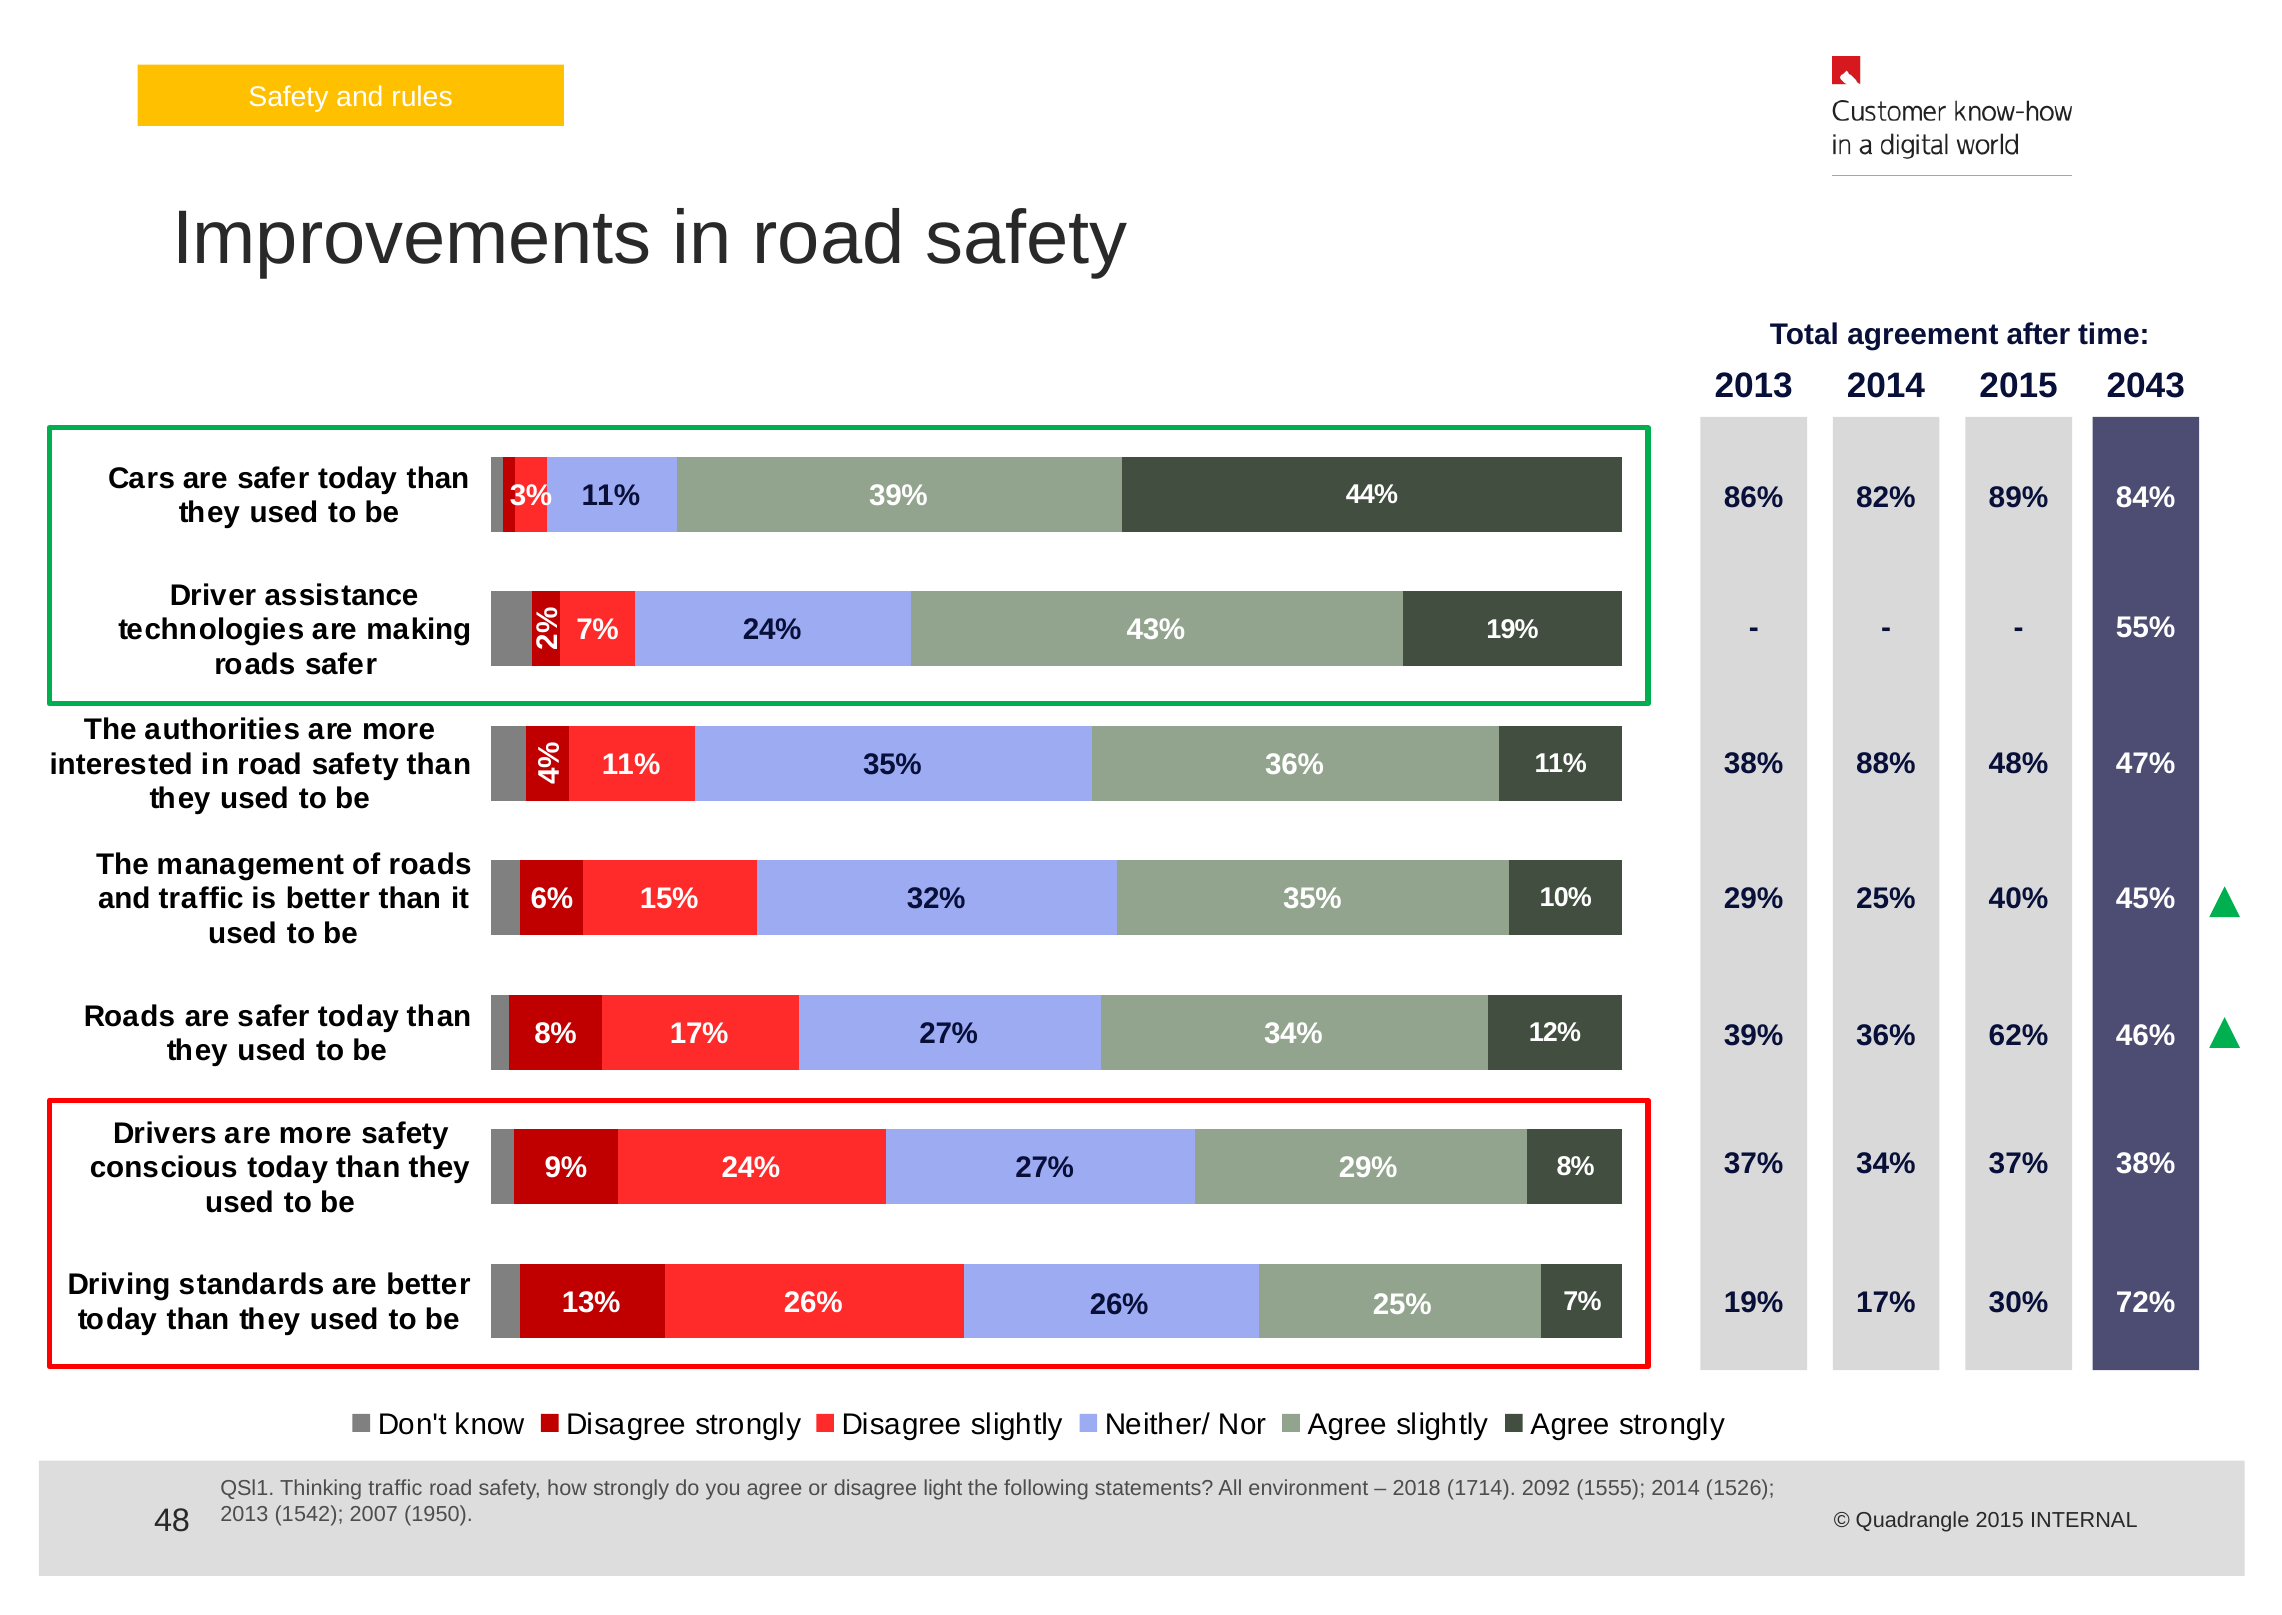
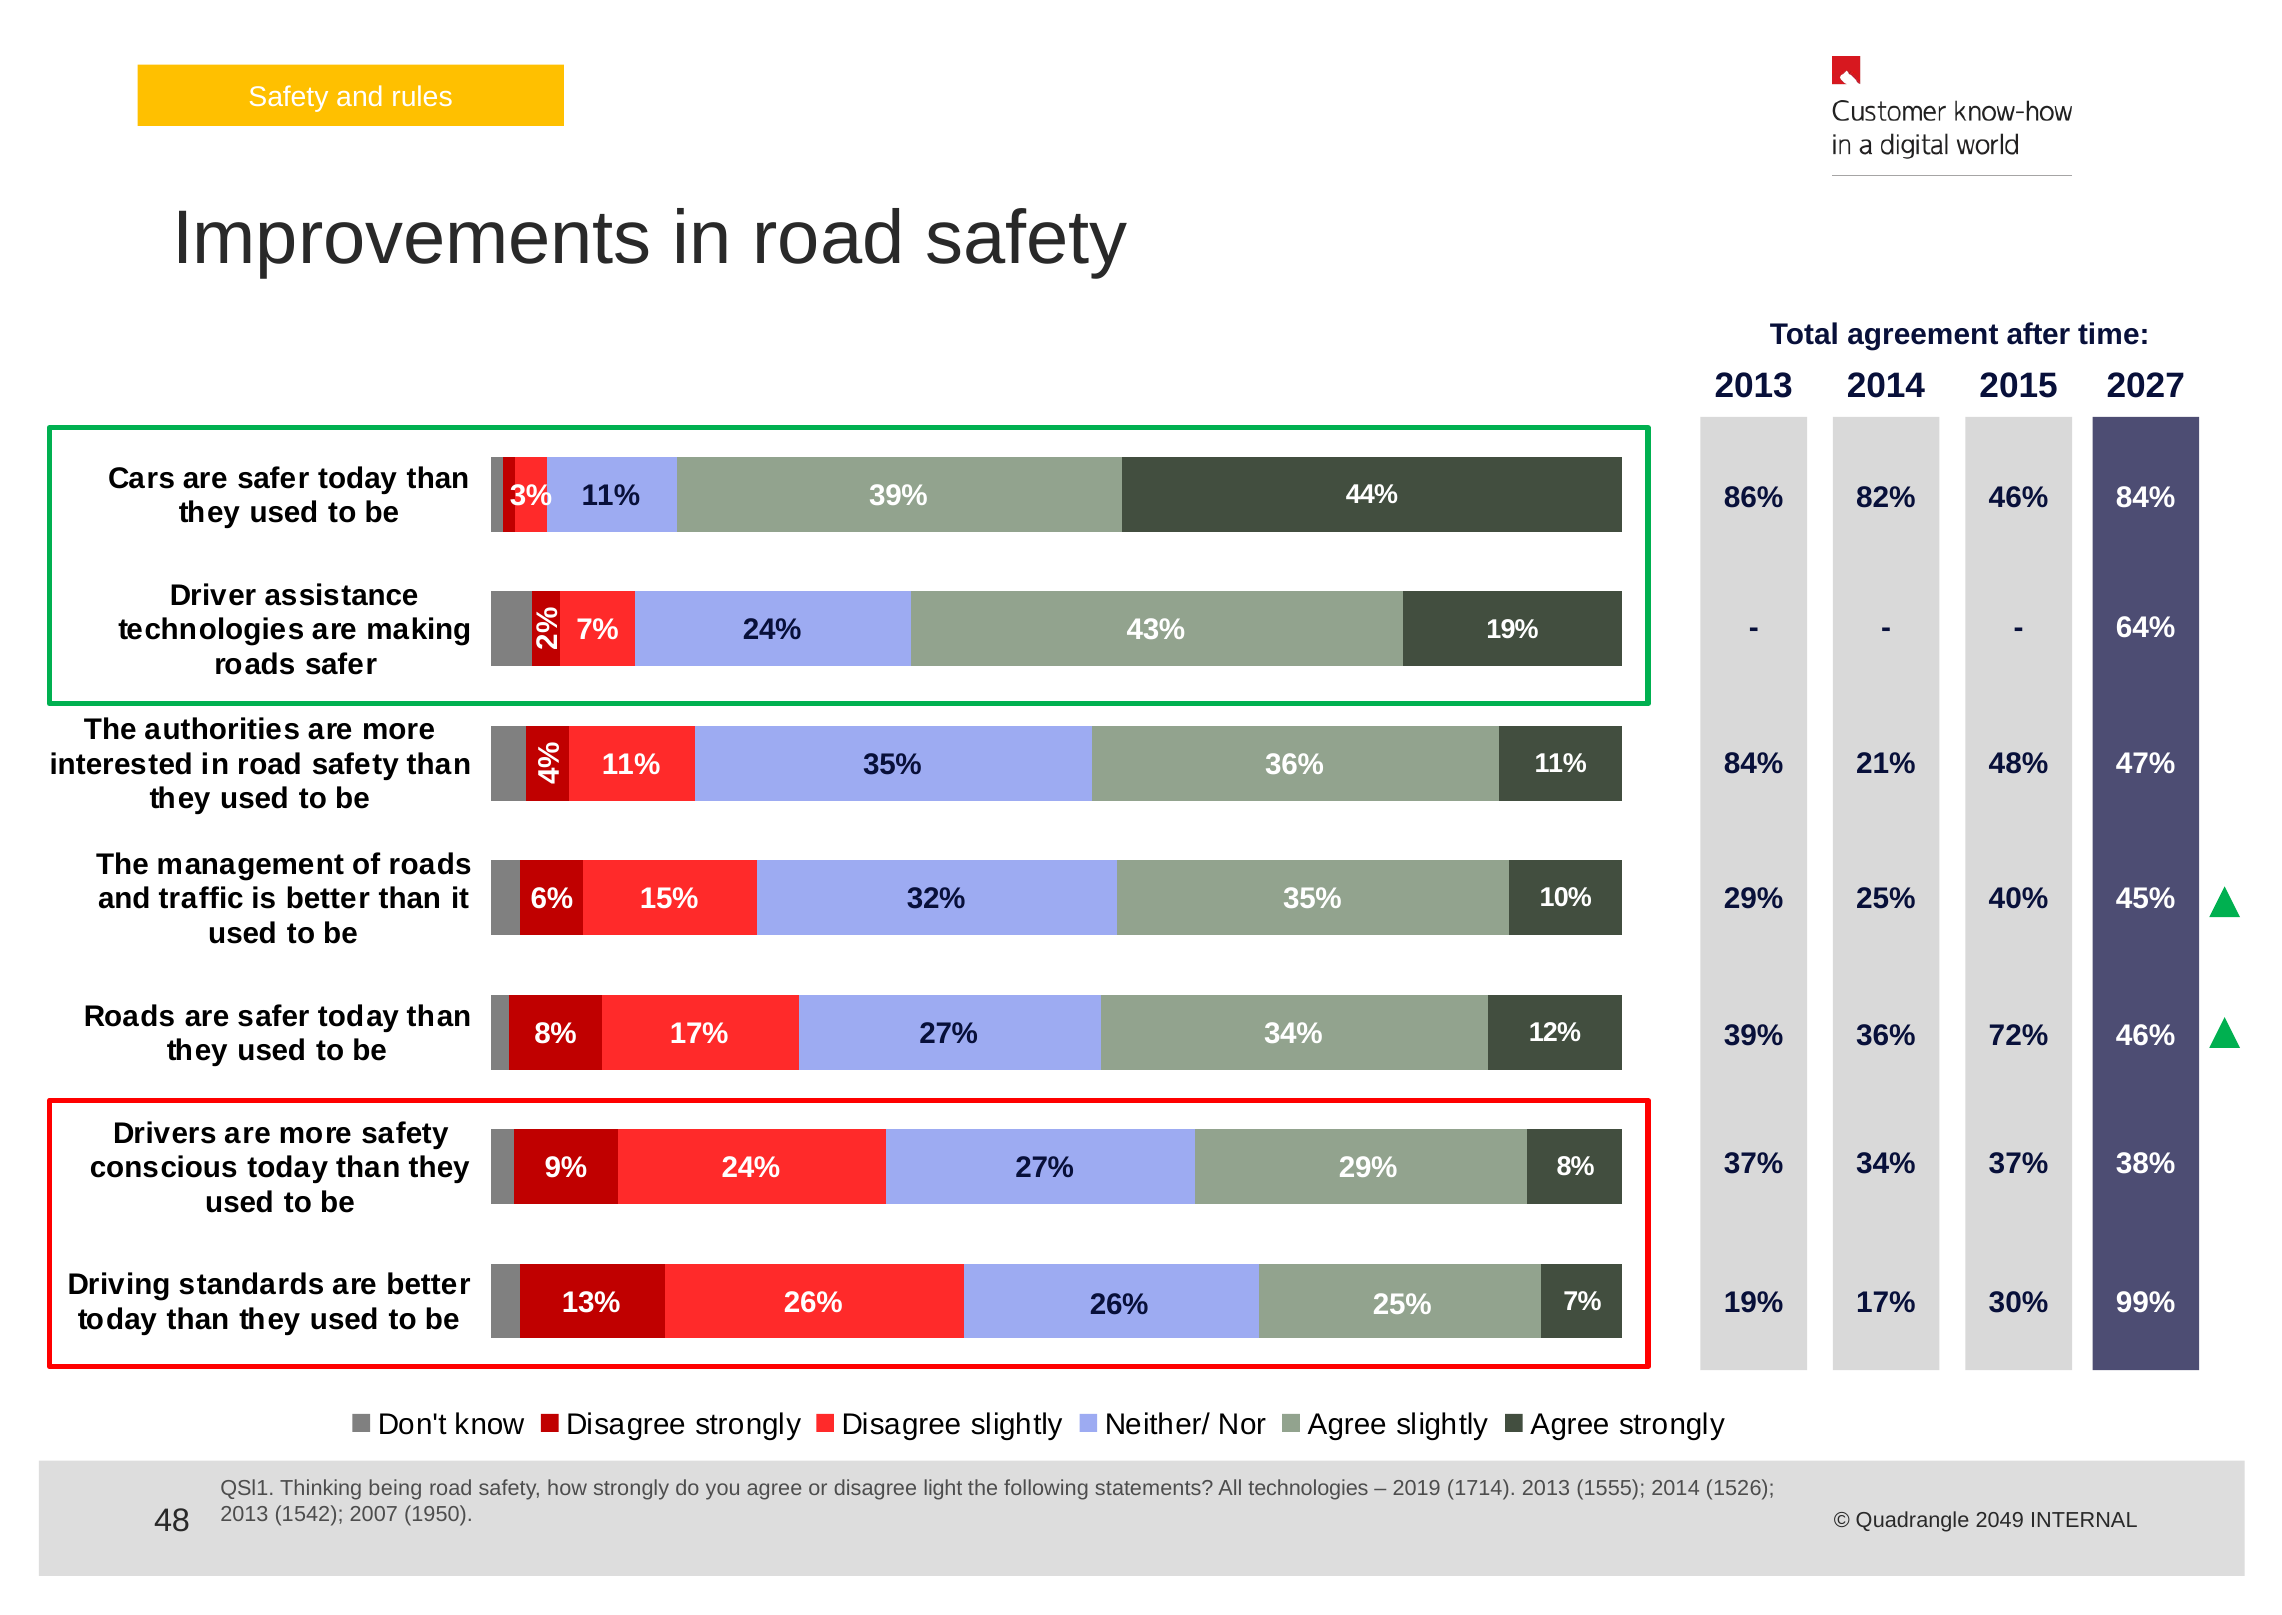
2043: 2043 -> 2027
89% at (2019, 498): 89% -> 46%
55%: 55% -> 64%
38% at (1754, 764): 38% -> 84%
88%: 88% -> 21%
62%: 62% -> 72%
72%: 72% -> 99%
Thinking traffic: traffic -> being
All environment: environment -> technologies
2018: 2018 -> 2019
1714 2092: 2092 -> 2013
2015 at (2000, 1520): 2015 -> 2049
